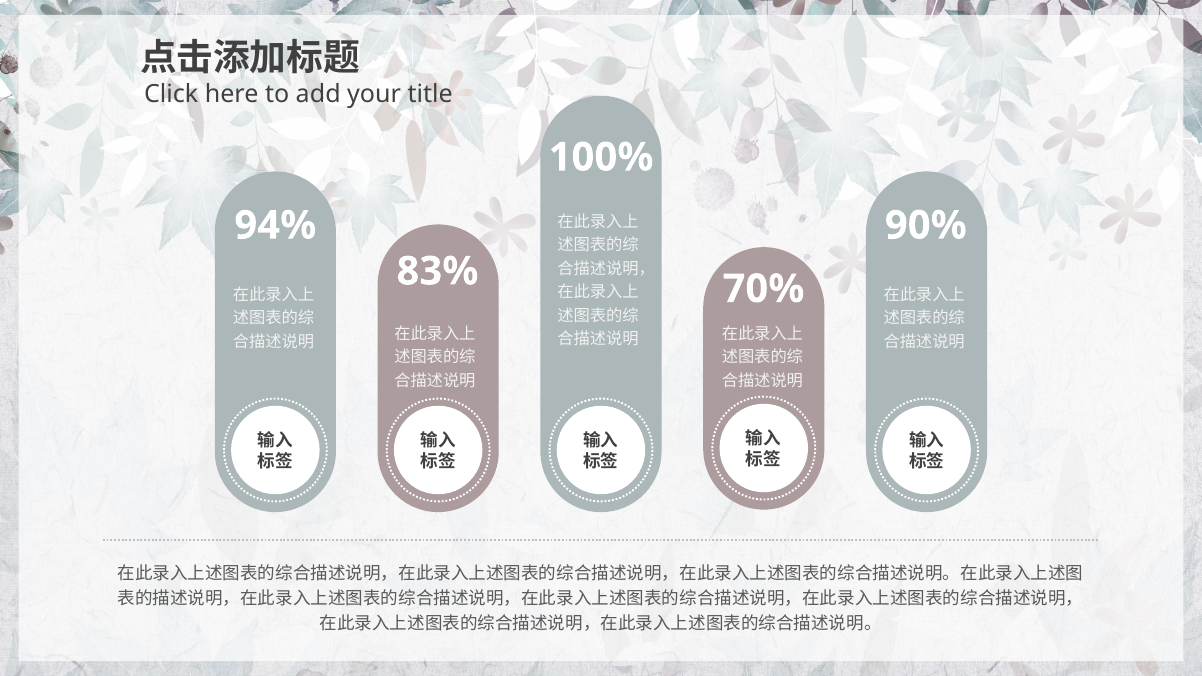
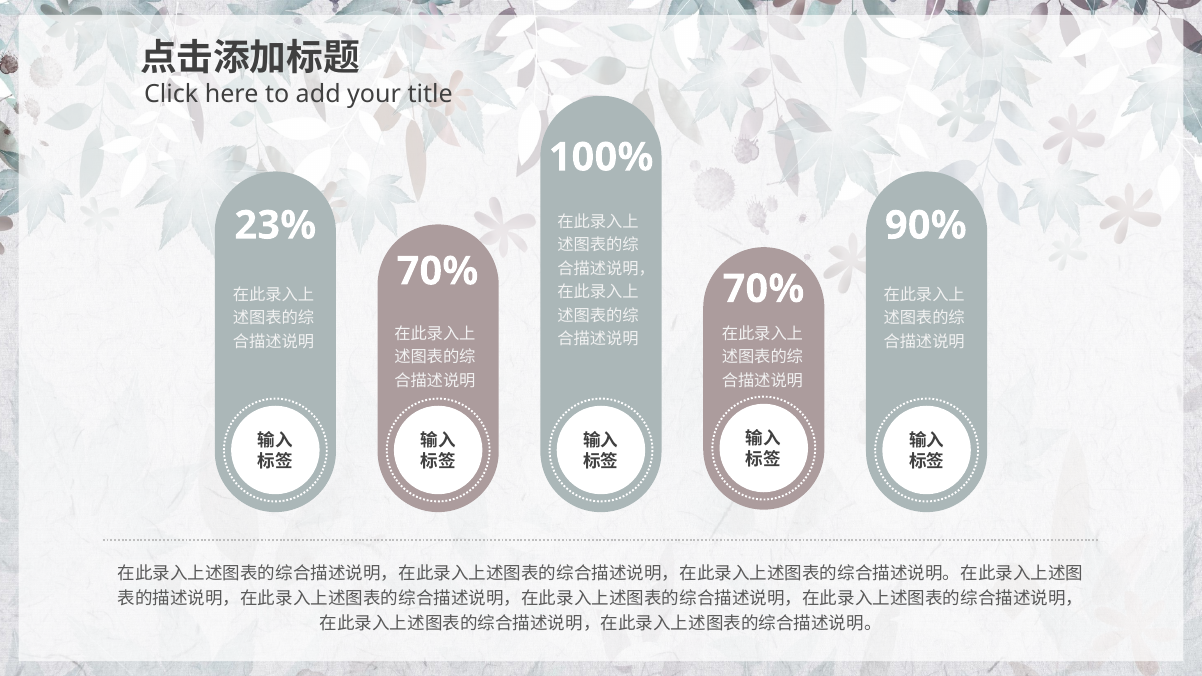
94%: 94% -> 23%
83% at (437, 271): 83% -> 70%
